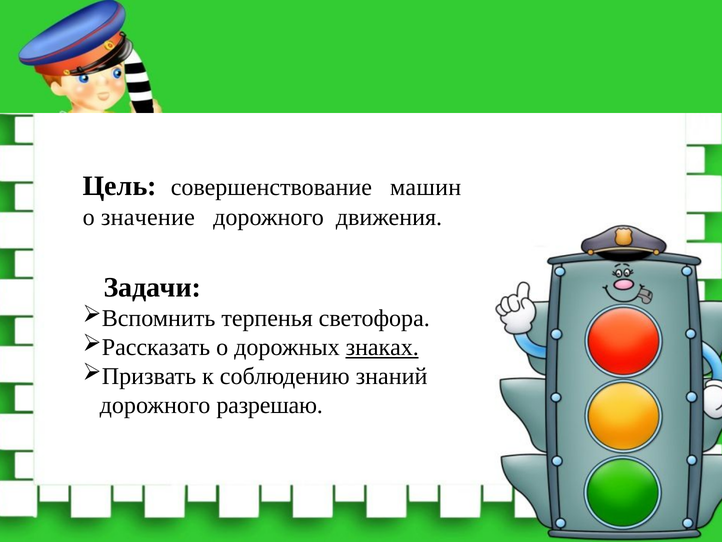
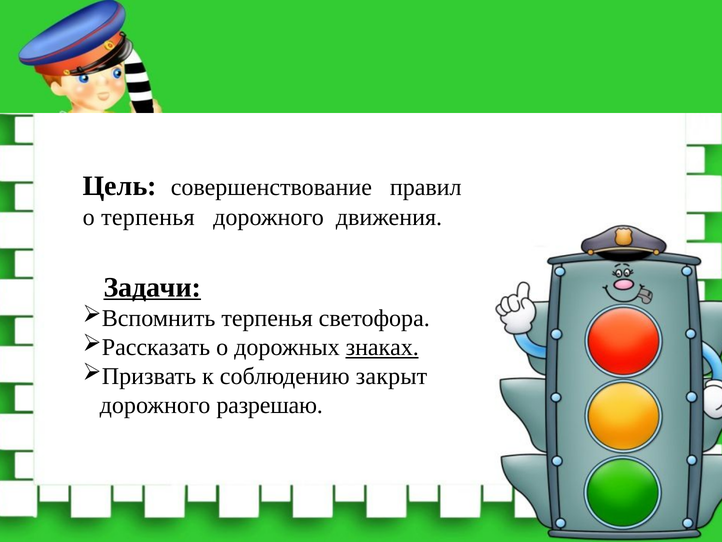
машин: машин -> правил
о значение: значение -> терпенья
Задачи underline: none -> present
знаний: знаний -> закрыт
